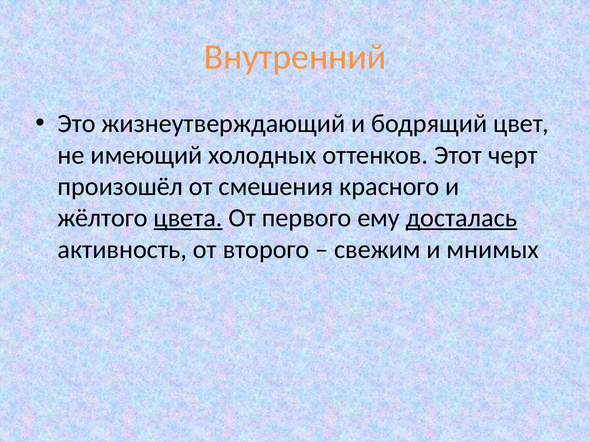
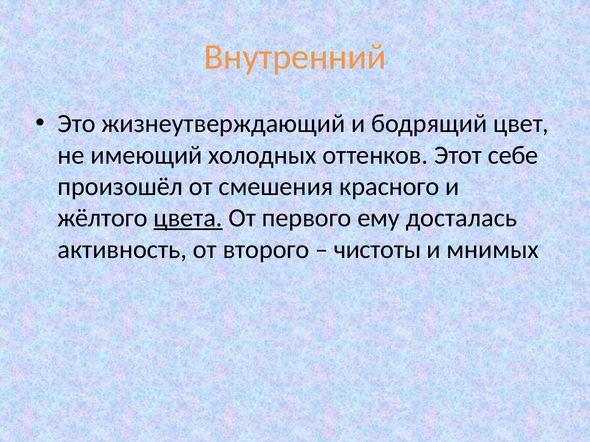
черт: черт -> себе
досталась underline: present -> none
свежим: свежим -> чистоты
